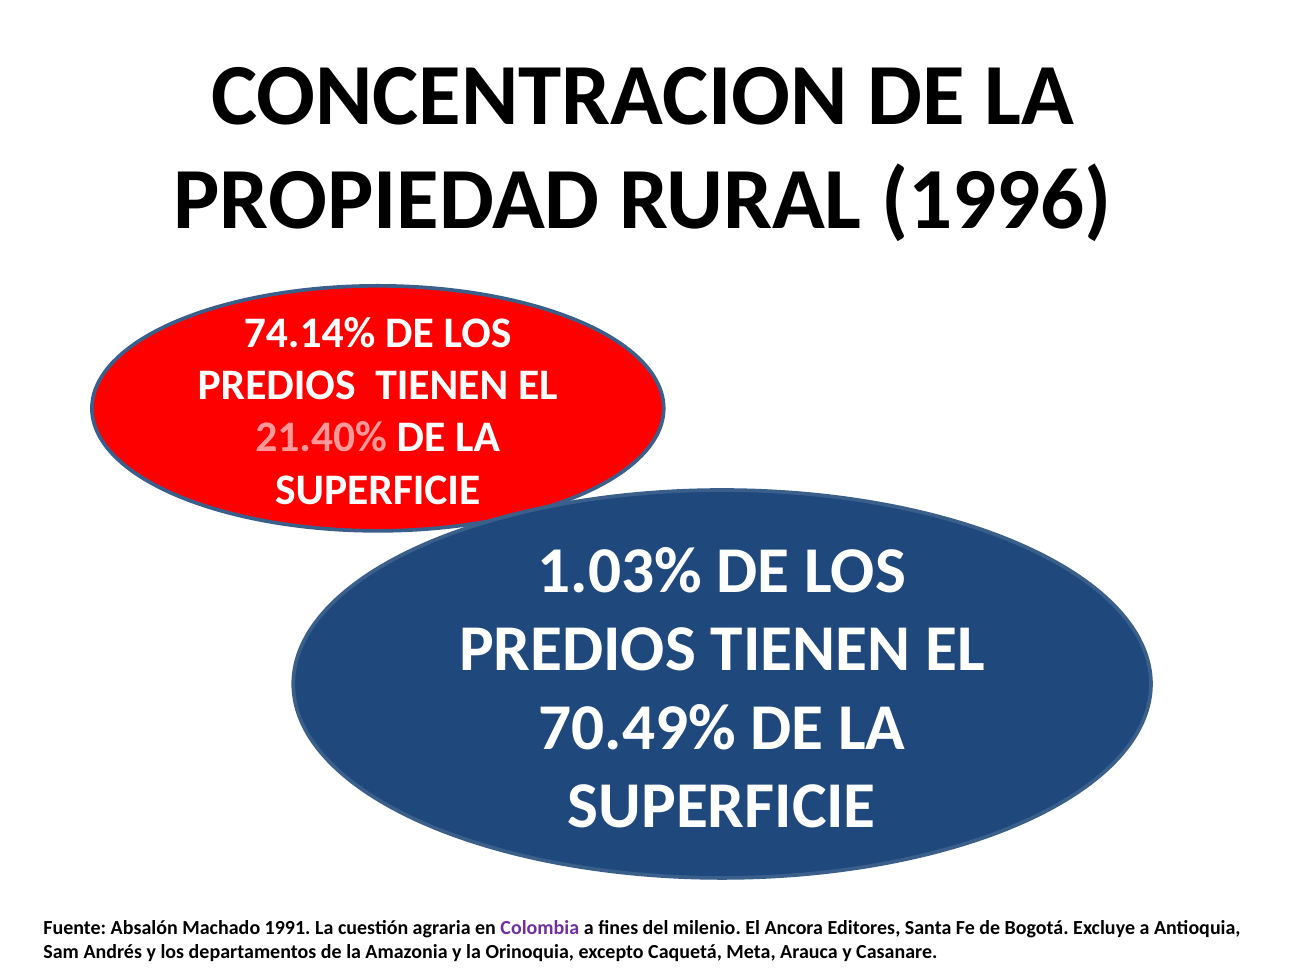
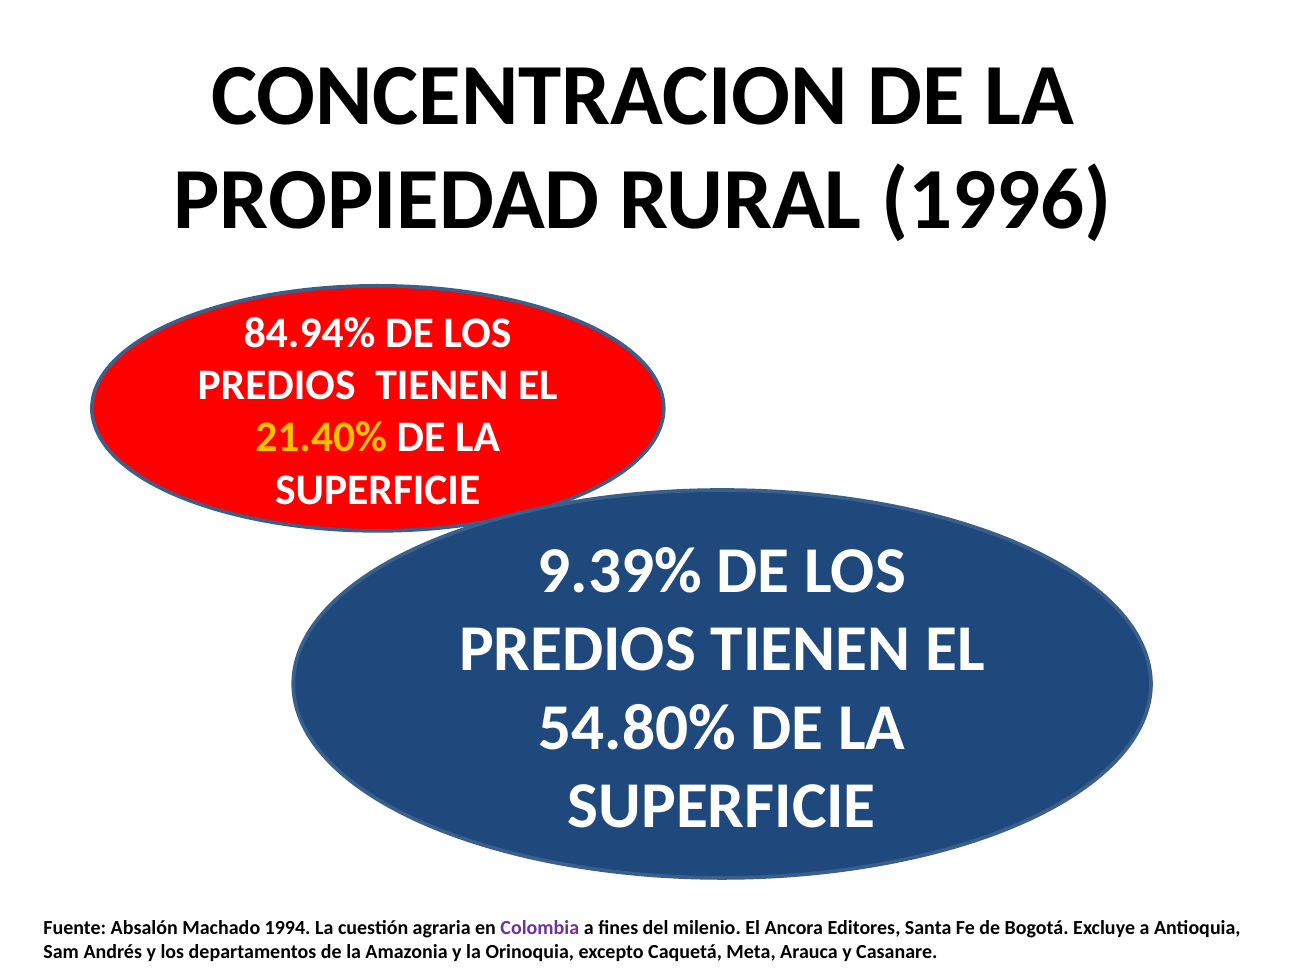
74.14%: 74.14% -> 84.94%
21.40% colour: pink -> yellow
1.03%: 1.03% -> 9.39%
70.49%: 70.49% -> 54.80%
1991: 1991 -> 1994
